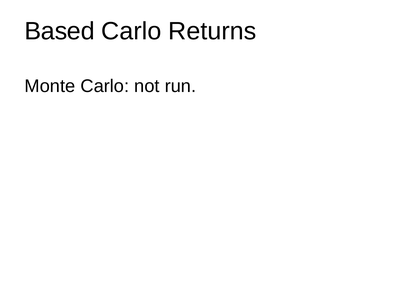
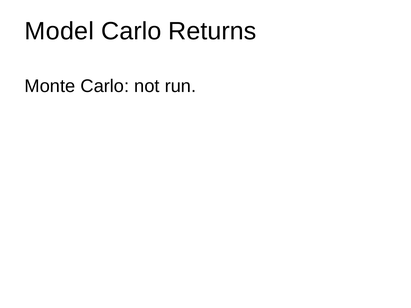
Based: Based -> Model
